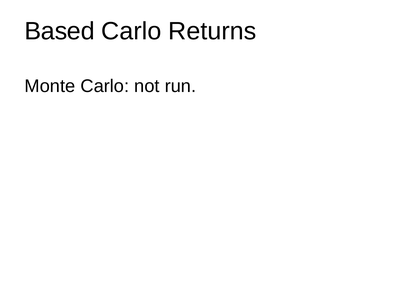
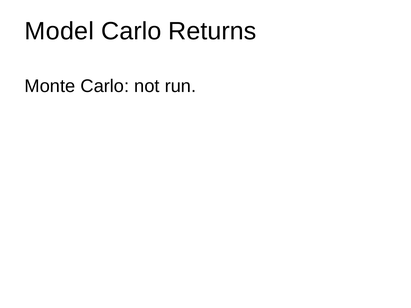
Based: Based -> Model
